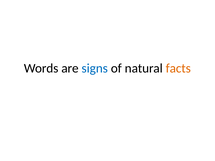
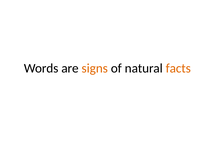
signs colour: blue -> orange
